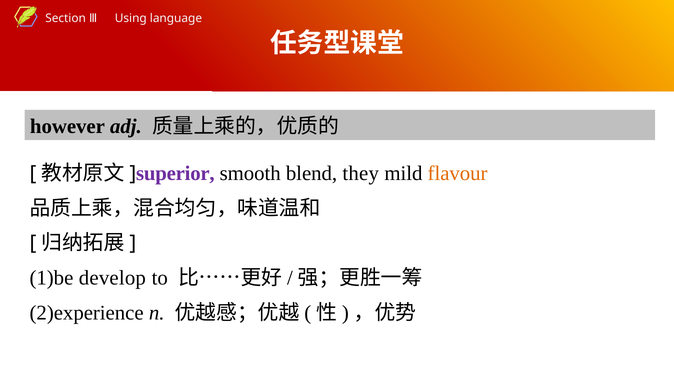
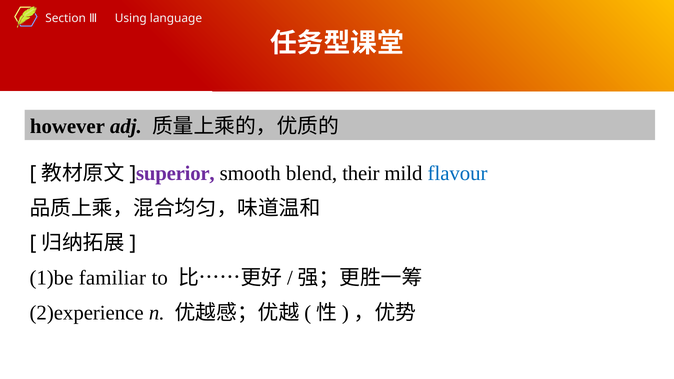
they: they -> their
flavour colour: orange -> blue
develop: develop -> familiar
